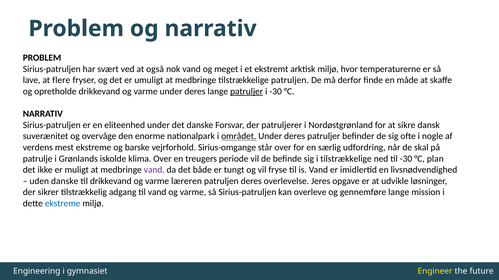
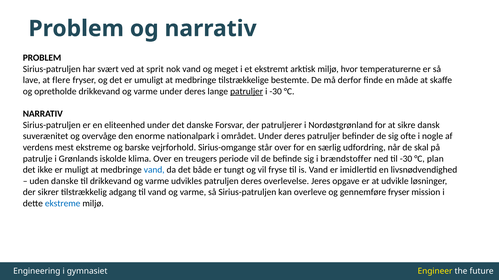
også: også -> sprit
tilstrækkelige patruljen: patruljen -> bestemte
området underline: present -> none
i tilstrækkelige: tilstrækkelige -> brændstoffer
vand at (154, 170) colour: purple -> blue
læreren: læreren -> udvikles
gennemføre lange: lange -> fryser
